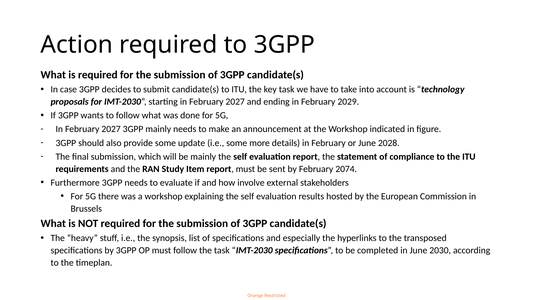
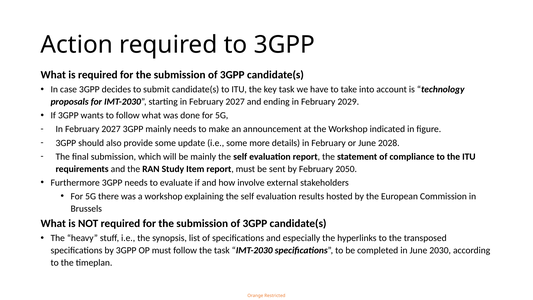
2074: 2074 -> 2050
